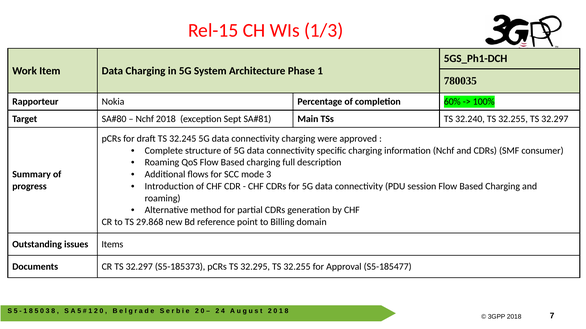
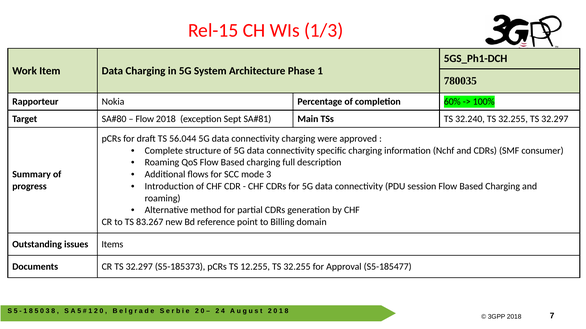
Nchf at (145, 119): Nchf -> Flow
32.245: 32.245 -> 56.044
29.868: 29.868 -> 83.267
32.295: 32.295 -> 12.255
